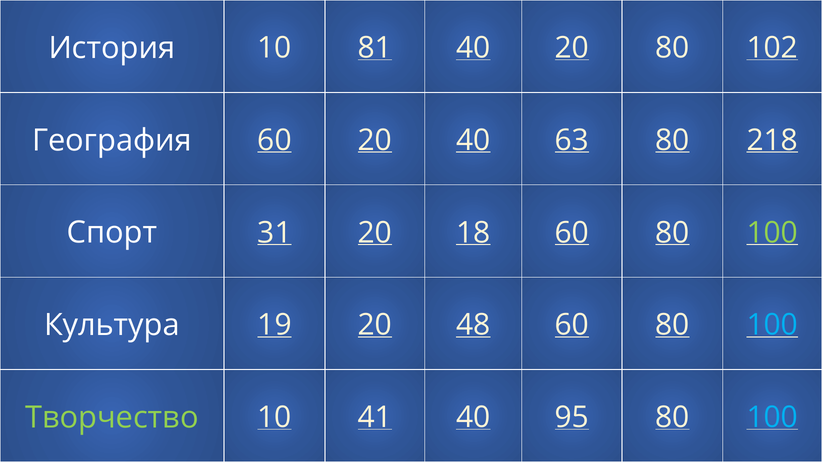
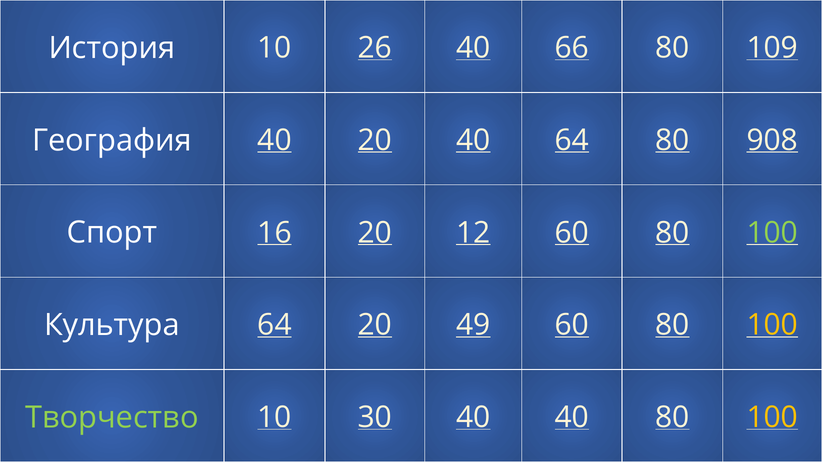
81: 81 -> 26
40 20: 20 -> 66
102: 102 -> 109
60 at (275, 140): 60 -> 40
40 63: 63 -> 64
218: 218 -> 908
31: 31 -> 16
18: 18 -> 12
19 at (275, 325): 19 -> 64
48: 48 -> 49
100 at (772, 325) colour: light blue -> yellow
41: 41 -> 30
40 95: 95 -> 40
100 at (772, 418) colour: light blue -> yellow
